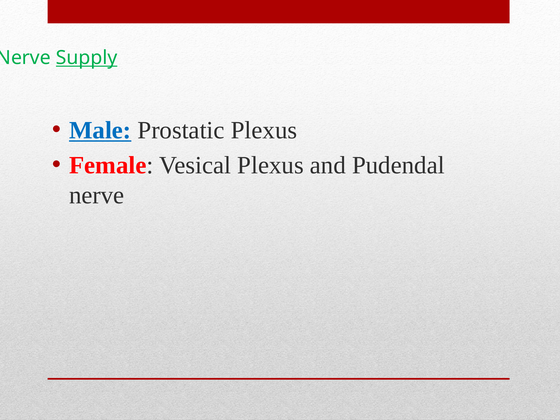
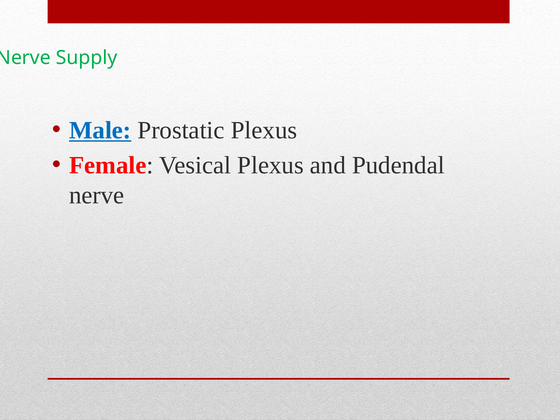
Supply underline: present -> none
